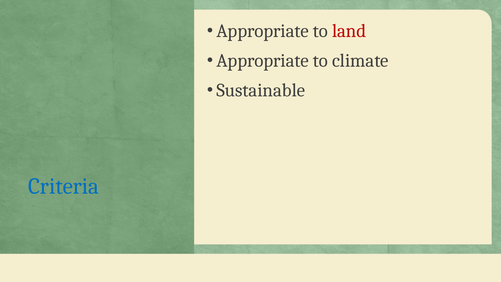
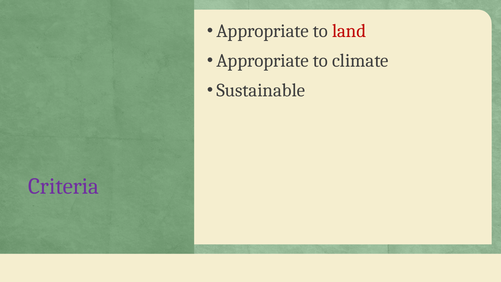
Criteria colour: blue -> purple
